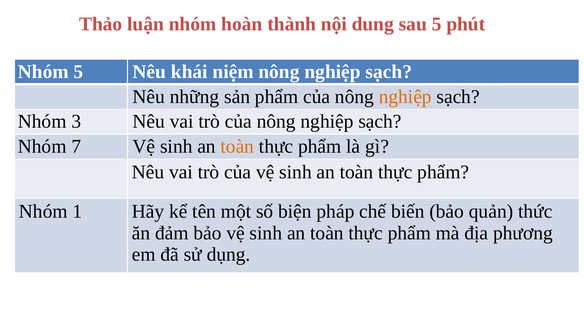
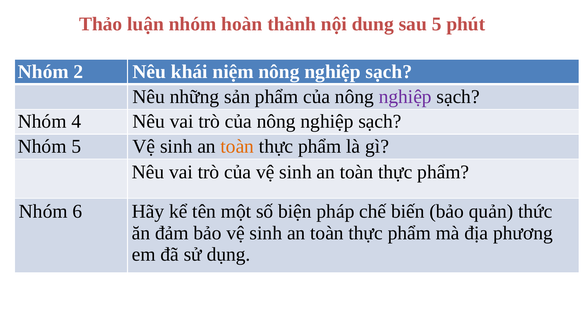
Nhóm 5: 5 -> 2
nghiệp at (405, 97) colour: orange -> purple
3: 3 -> 4
Nhóm 7: 7 -> 5
1: 1 -> 6
